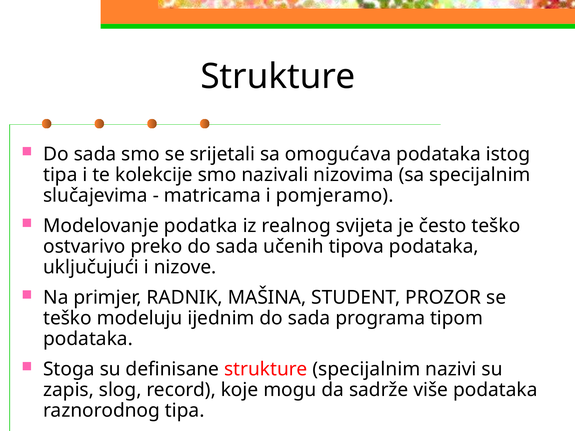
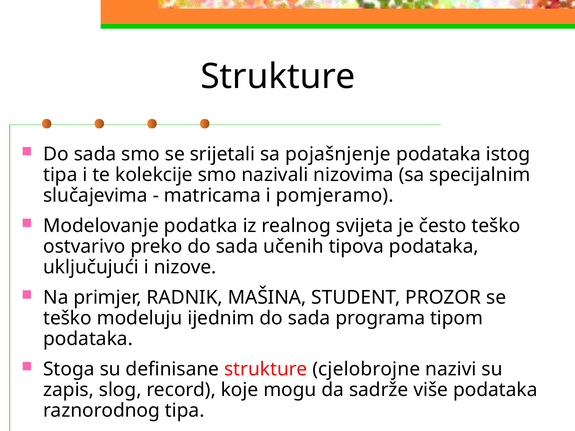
omogućava: omogućava -> pojašnjenje
strukture specijalnim: specijalnim -> cjelobrojne
